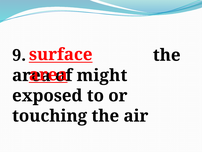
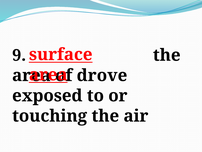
might: might -> drove
